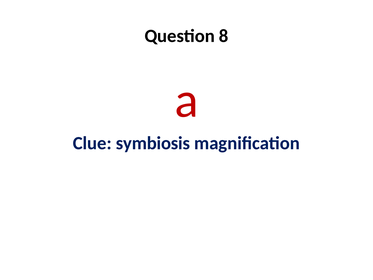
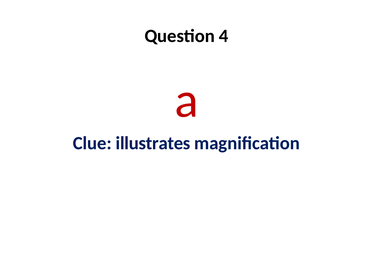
8: 8 -> 4
symbiosis: symbiosis -> illustrates
